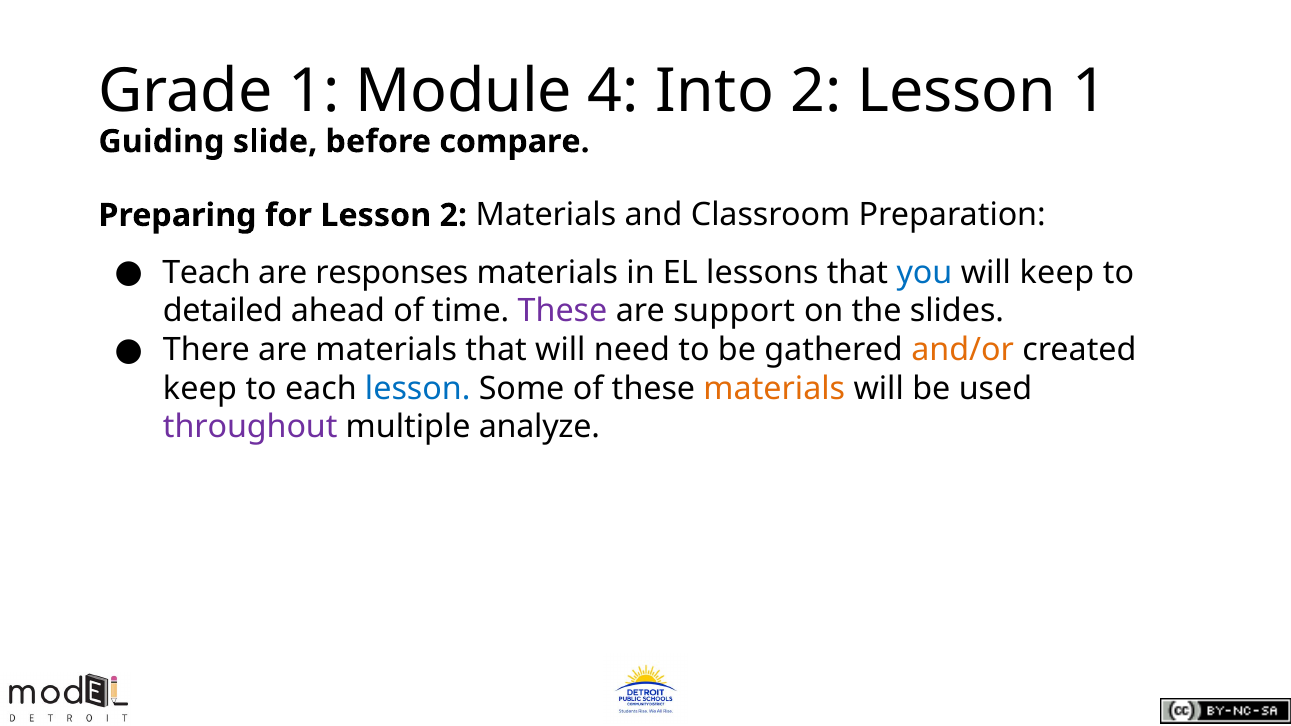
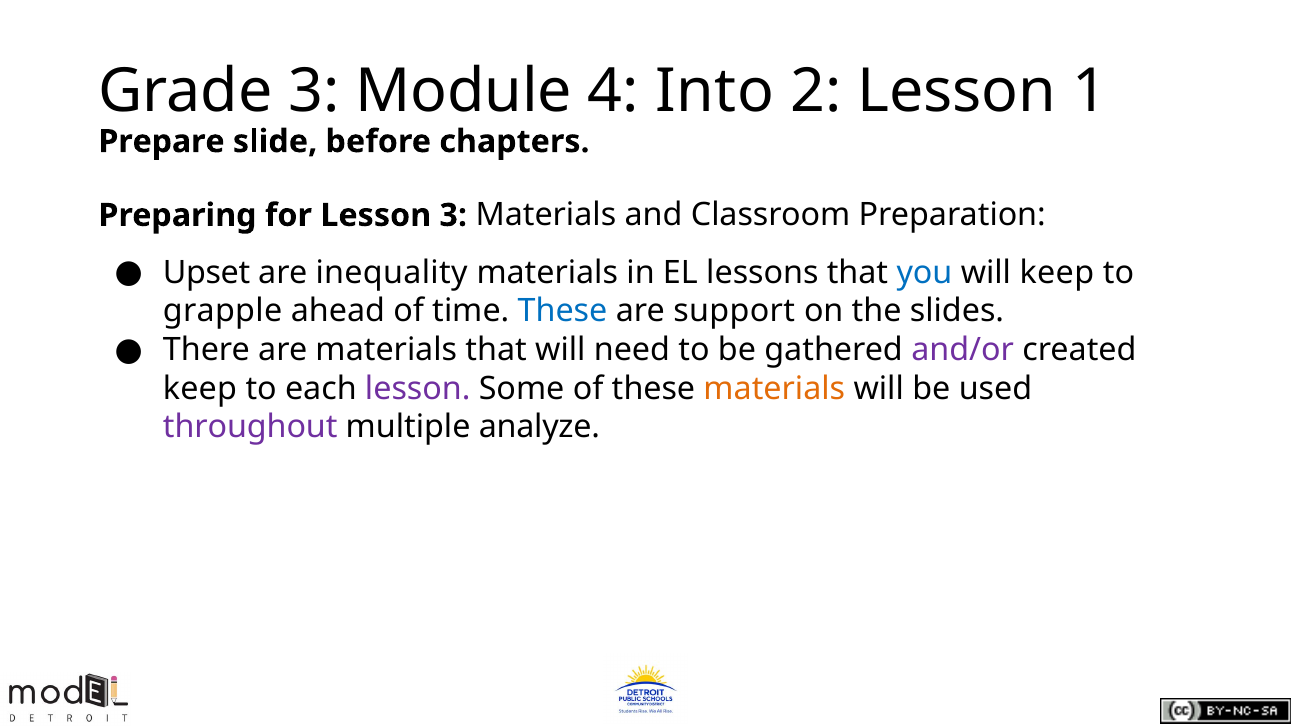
Grade 1: 1 -> 3
Guiding: Guiding -> Prepare
compare: compare -> chapters
Lesson 2: 2 -> 3
Teach: Teach -> Upset
responses: responses -> inequality
detailed: detailed -> grapple
These at (562, 311) colour: purple -> blue
and/or colour: orange -> purple
lesson at (418, 389) colour: blue -> purple
